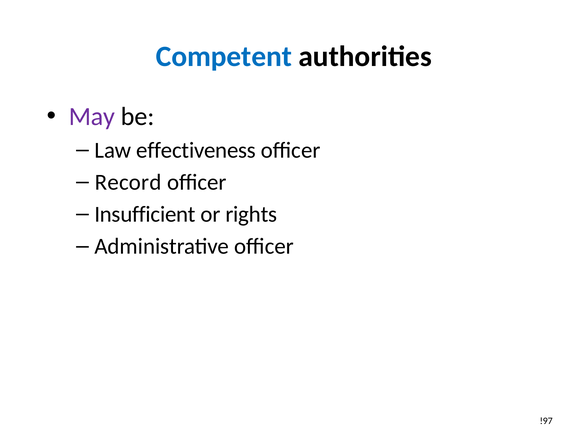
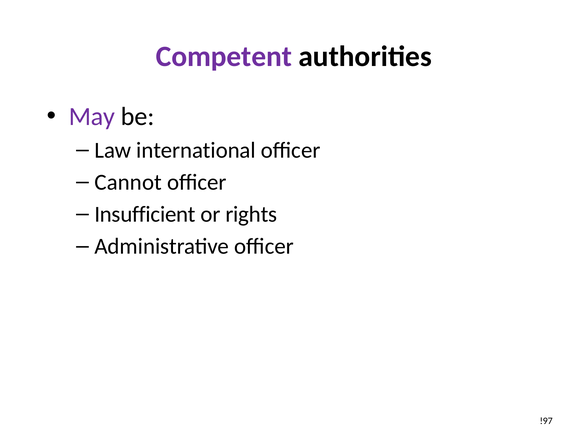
Competent colour: blue -> purple
effectiveness: effectiveness -> international
Record: Record -> Cannot
